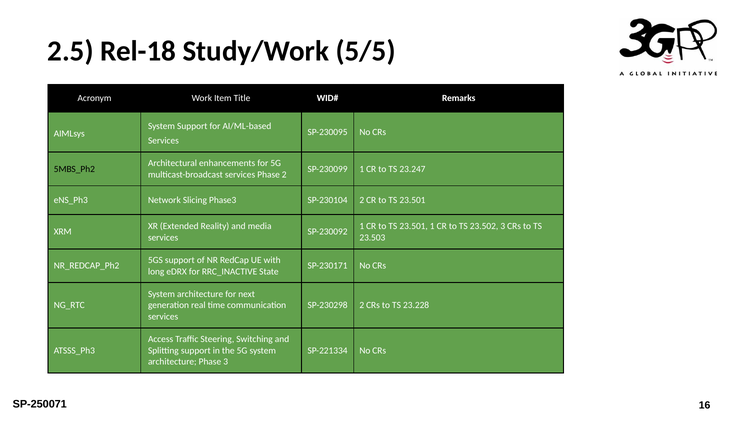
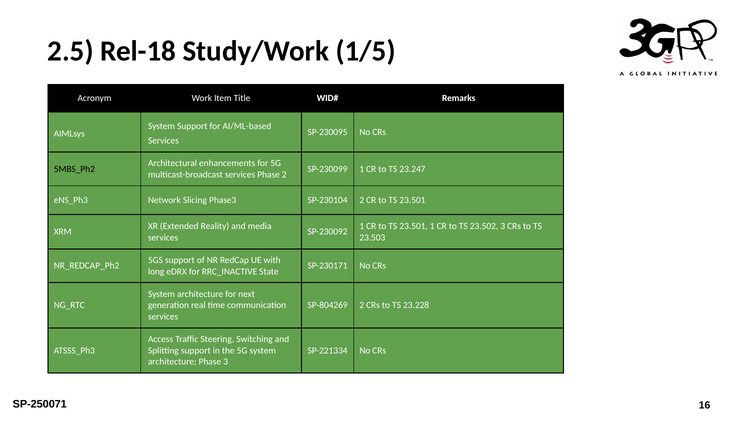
5/5: 5/5 -> 1/5
SP-230298: SP-230298 -> SP-804269
